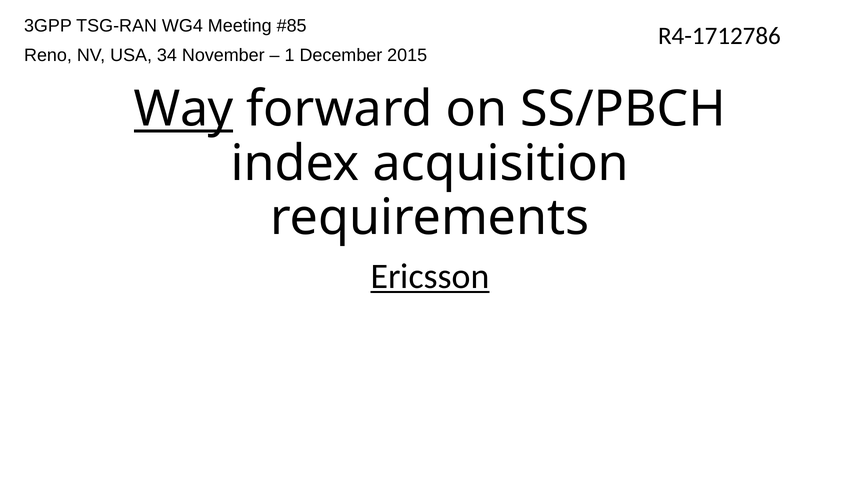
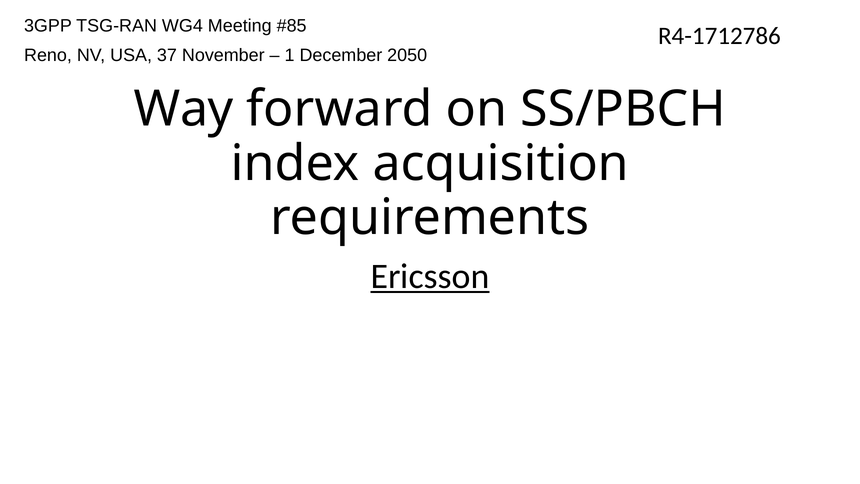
34: 34 -> 37
2015: 2015 -> 2050
Way underline: present -> none
